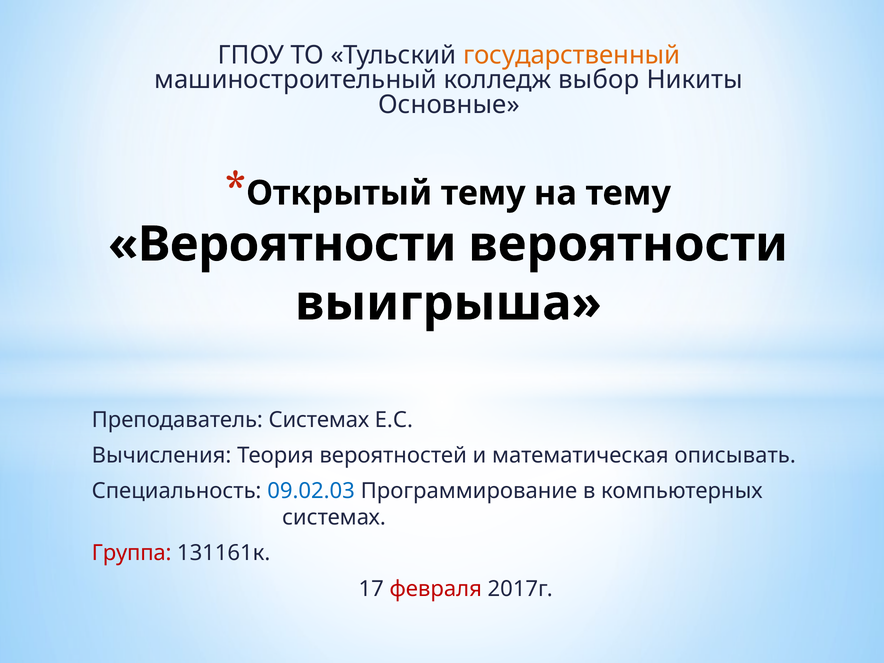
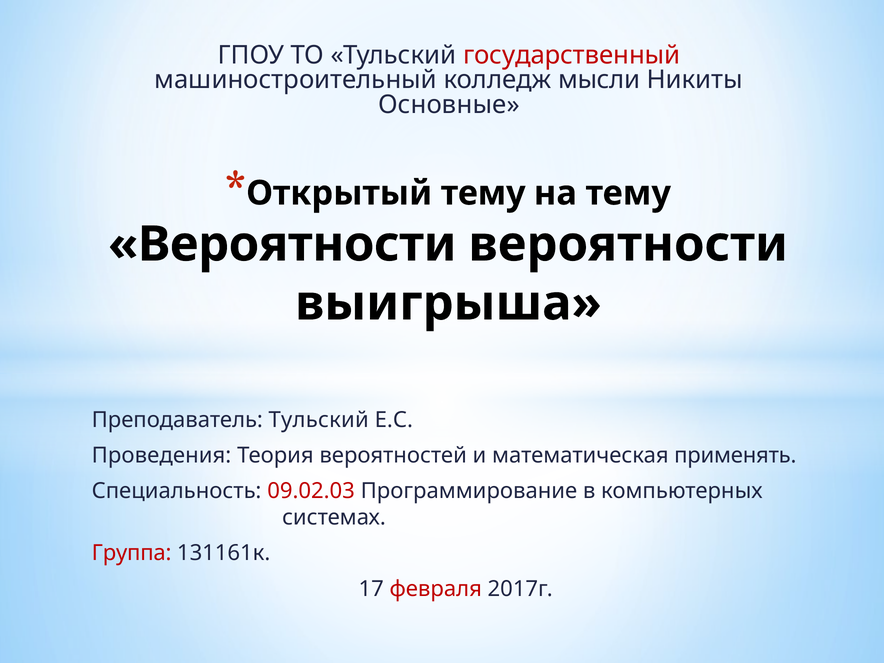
государственный colour: orange -> red
выбор: выбор -> мысли
Преподаватель Системах: Системах -> Тульский
Вычисления: Вычисления -> Проведения
описывать: описывать -> применять
09.02.03 colour: blue -> red
